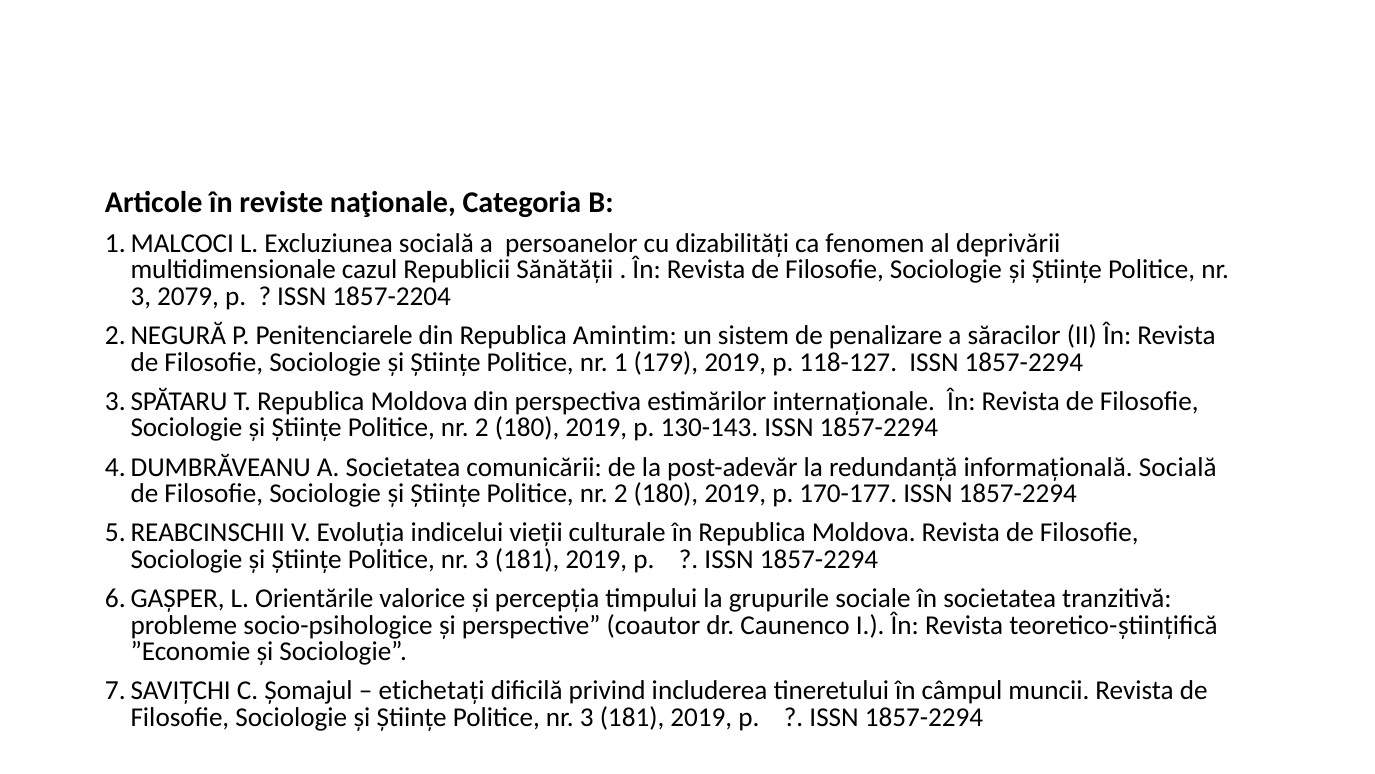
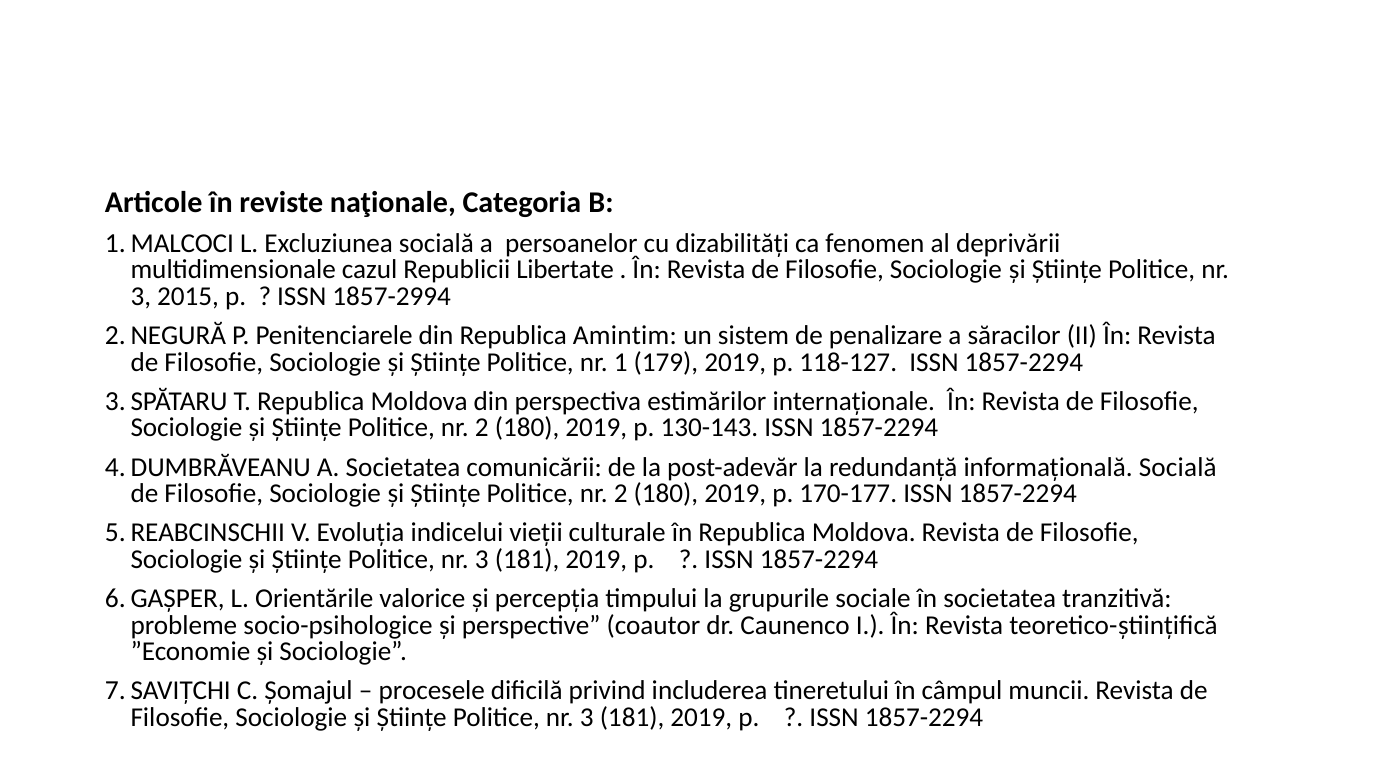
Sănătății: Sănătății -> Libertate
2079: 2079 -> 2015
1857-2204: 1857-2204 -> 1857-2994
etichetați: etichetați -> procesele
